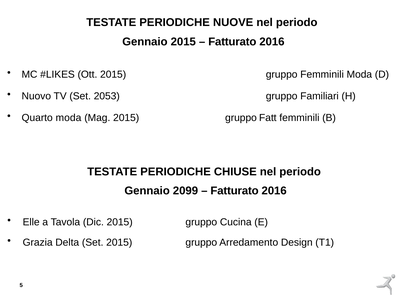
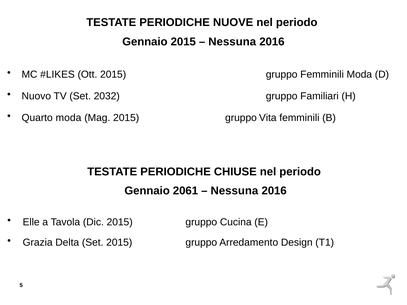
Fatturato at (232, 42): Fatturato -> Nessuna
2053: 2053 -> 2032
Fatt: Fatt -> Vita
2099: 2099 -> 2061
Fatturato at (235, 191): Fatturato -> Nessuna
